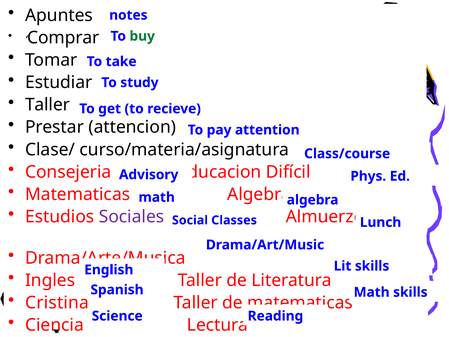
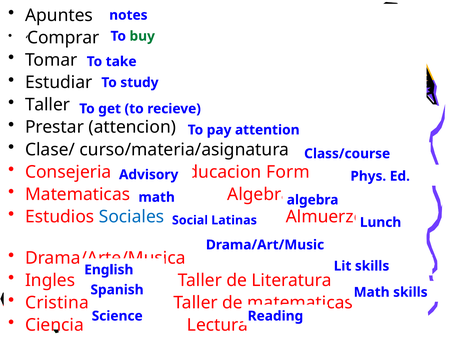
Difícil: Difícil -> Form
Sociales colour: purple -> blue
Classes: Classes -> Latinas
